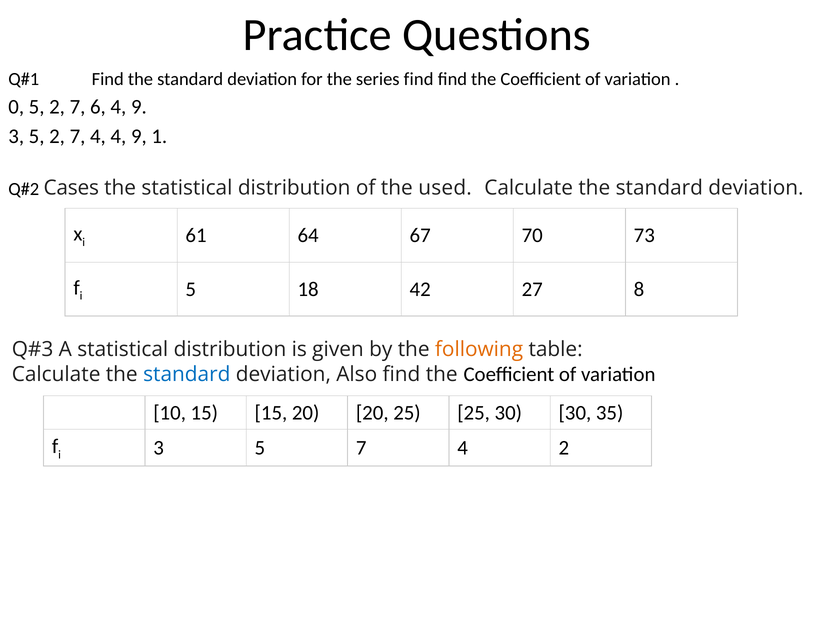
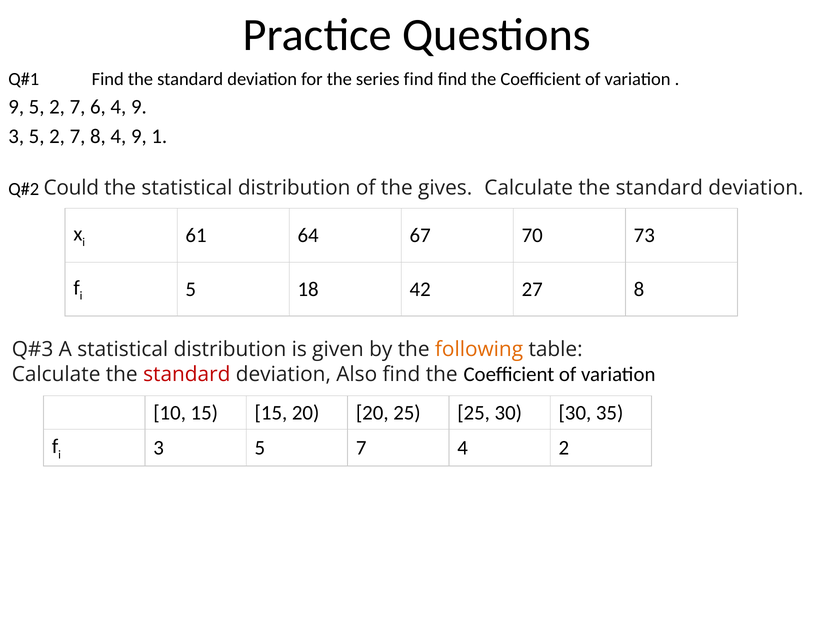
0 at (16, 107): 0 -> 9
2 7 4: 4 -> 8
Cases: Cases -> Could
used: used -> gives
standard at (187, 375) colour: blue -> red
